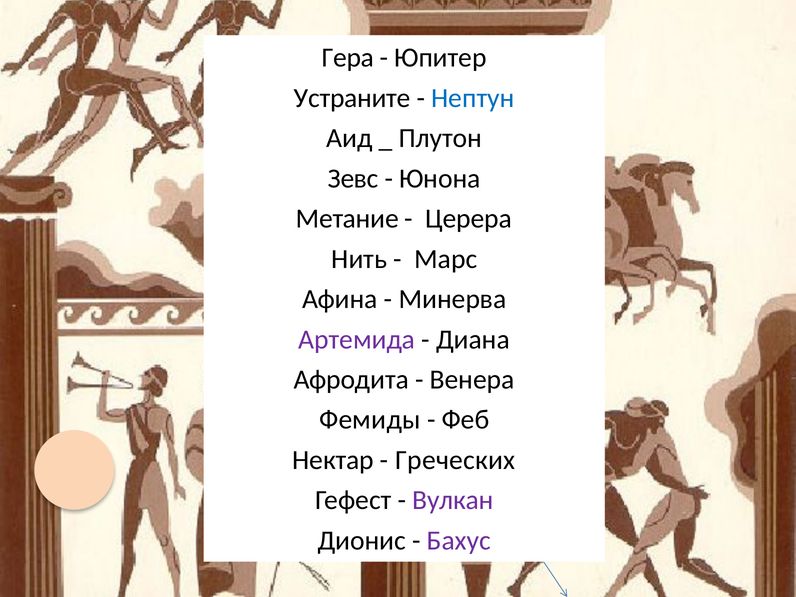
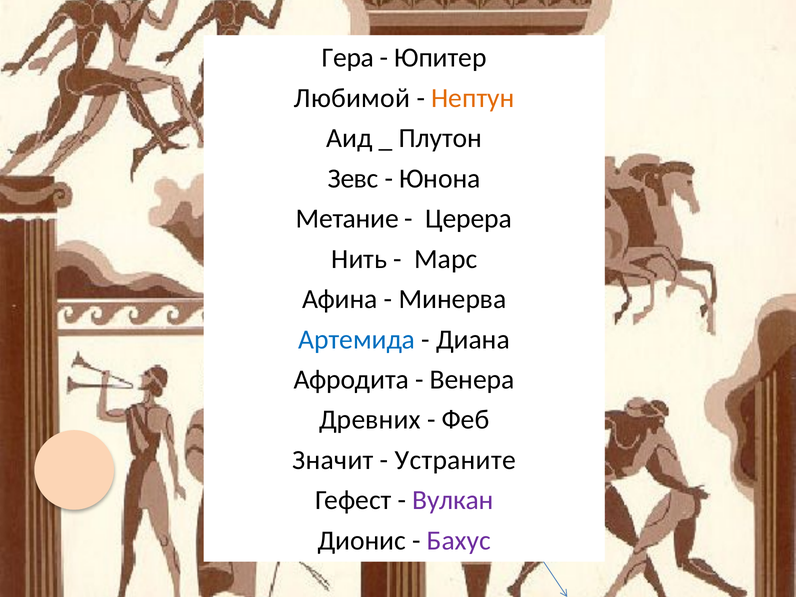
Устраните: Устраните -> Любимой
Нептун colour: blue -> orange
Артемида colour: purple -> blue
Фемиды: Фемиды -> Древних
Нектар: Нектар -> Значит
Греческих: Греческих -> Устраните
